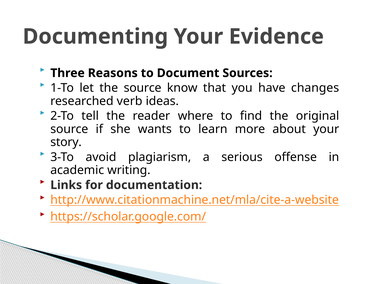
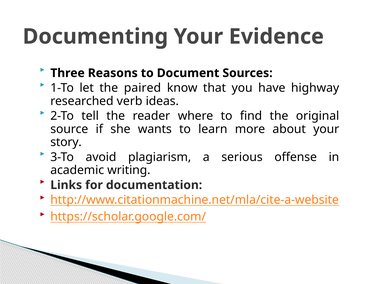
the source: source -> paired
changes: changes -> highway
